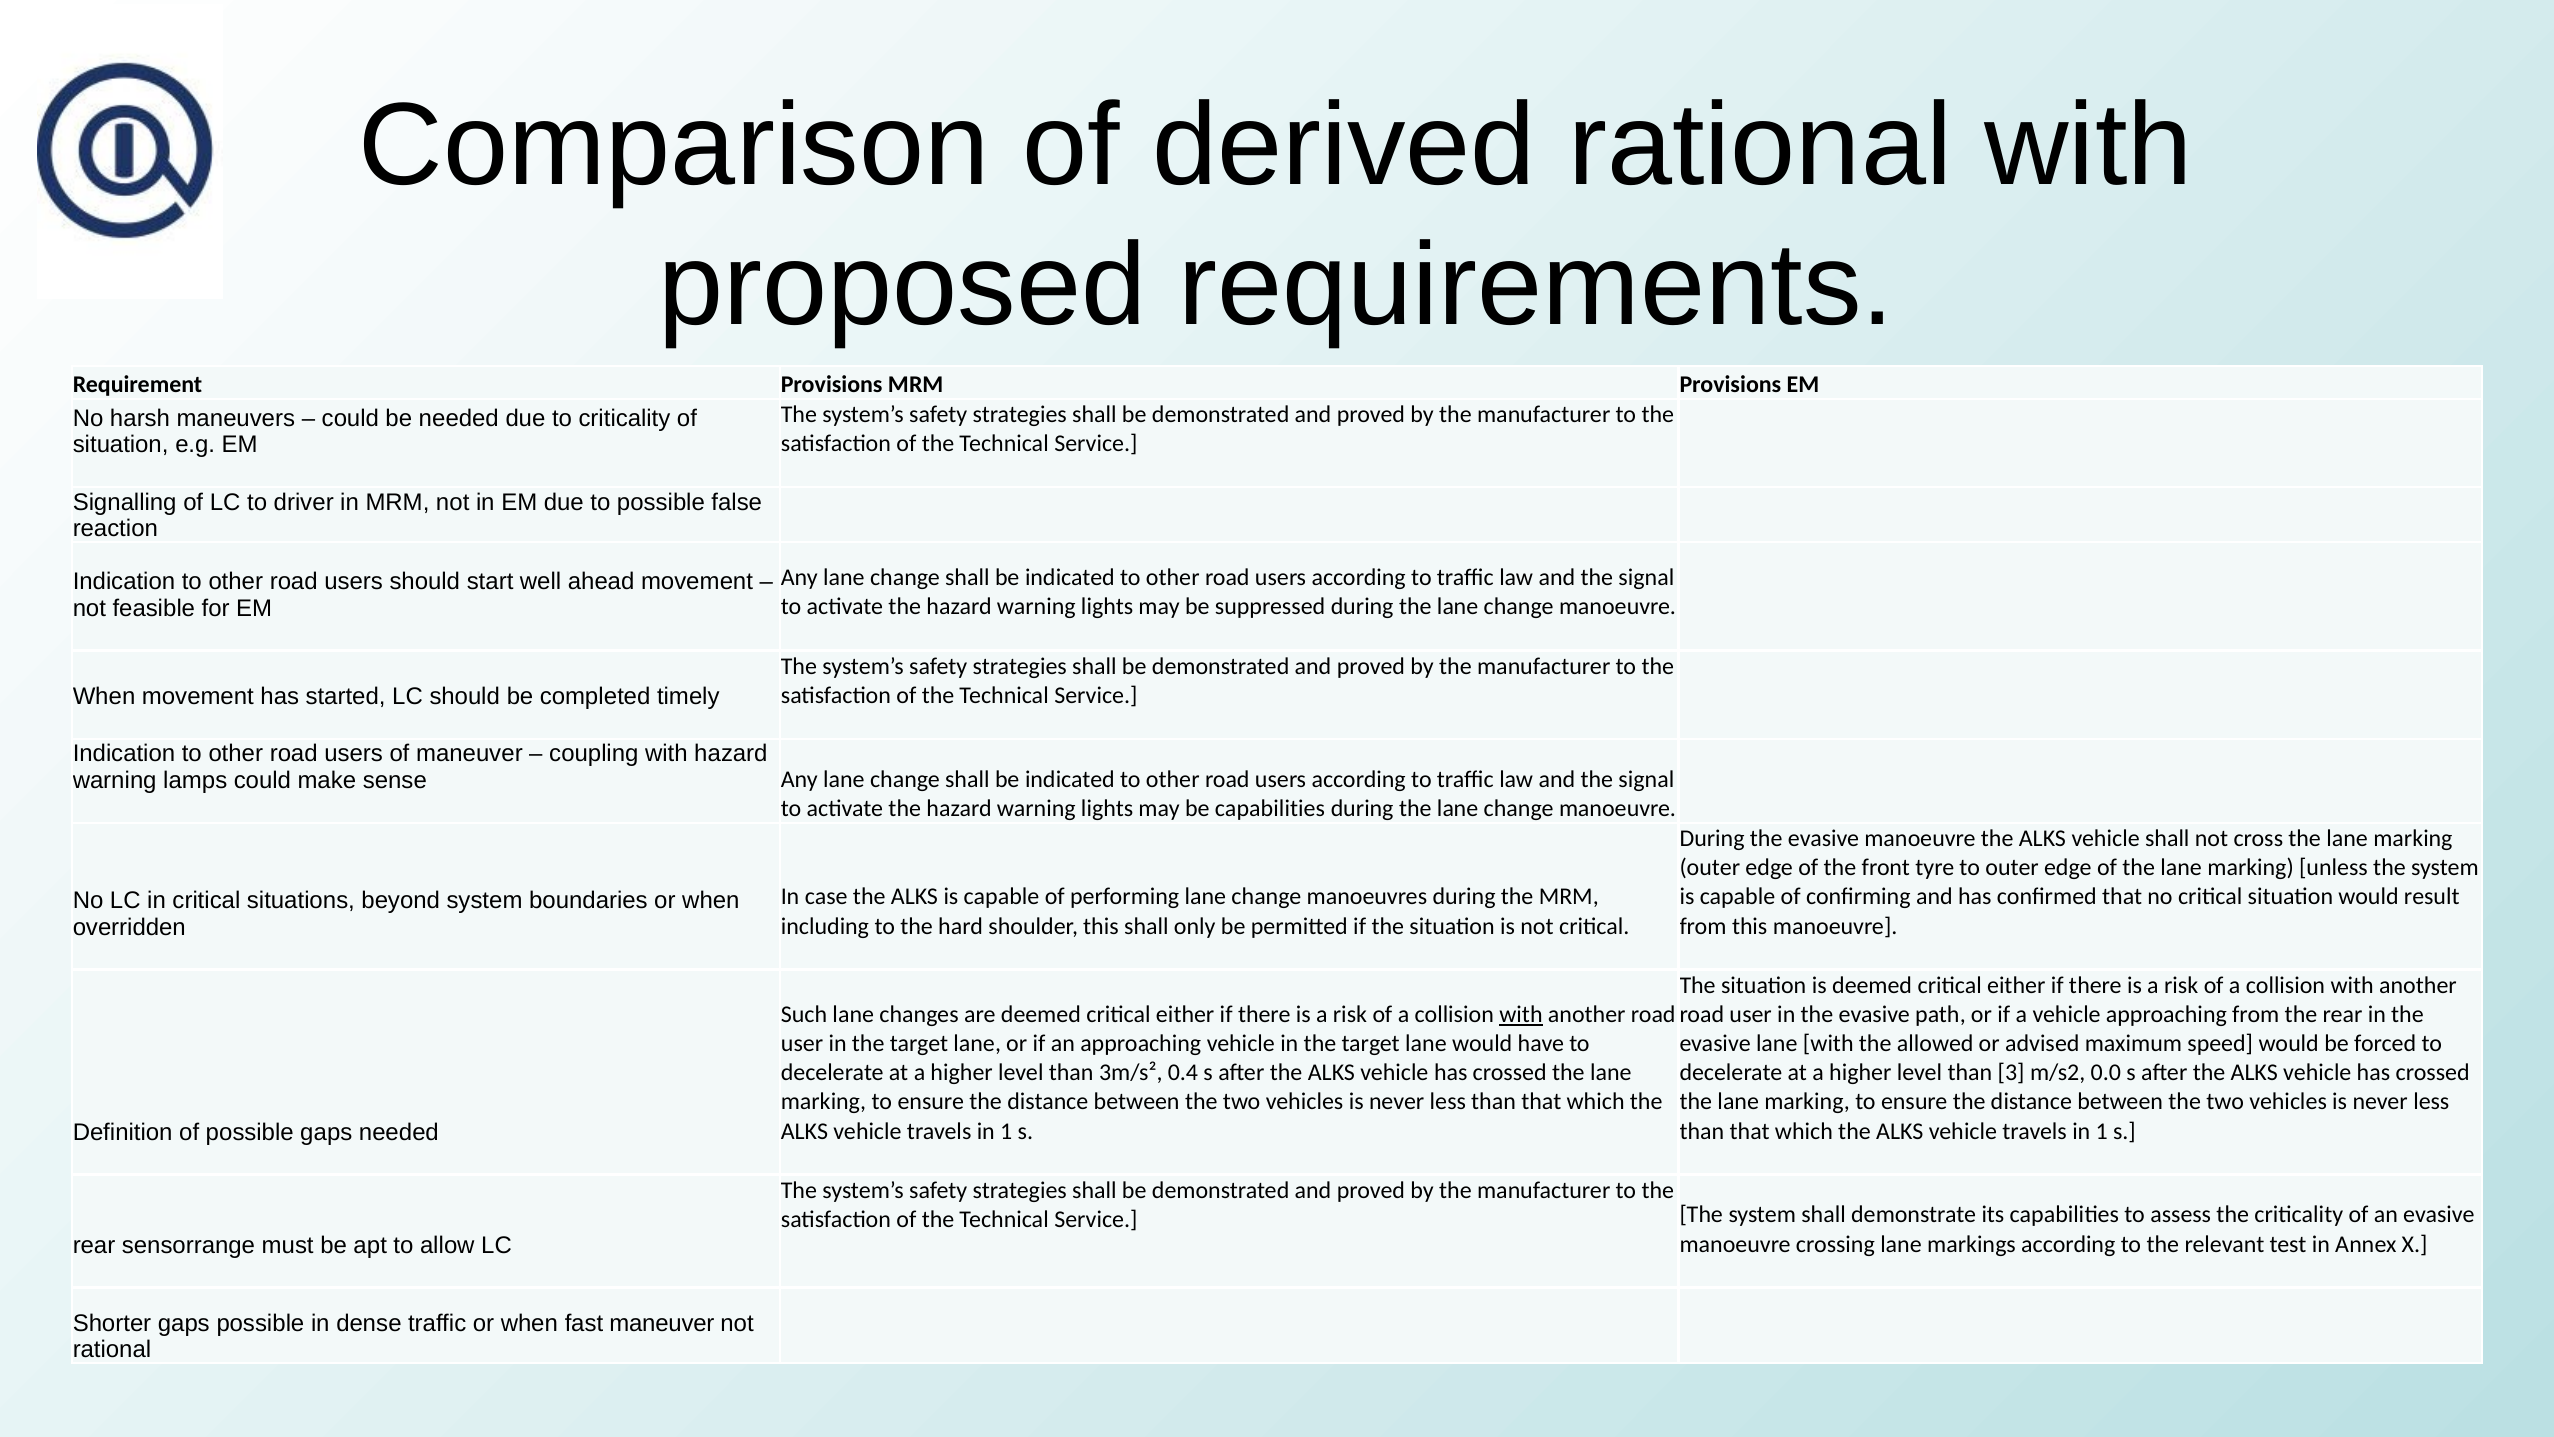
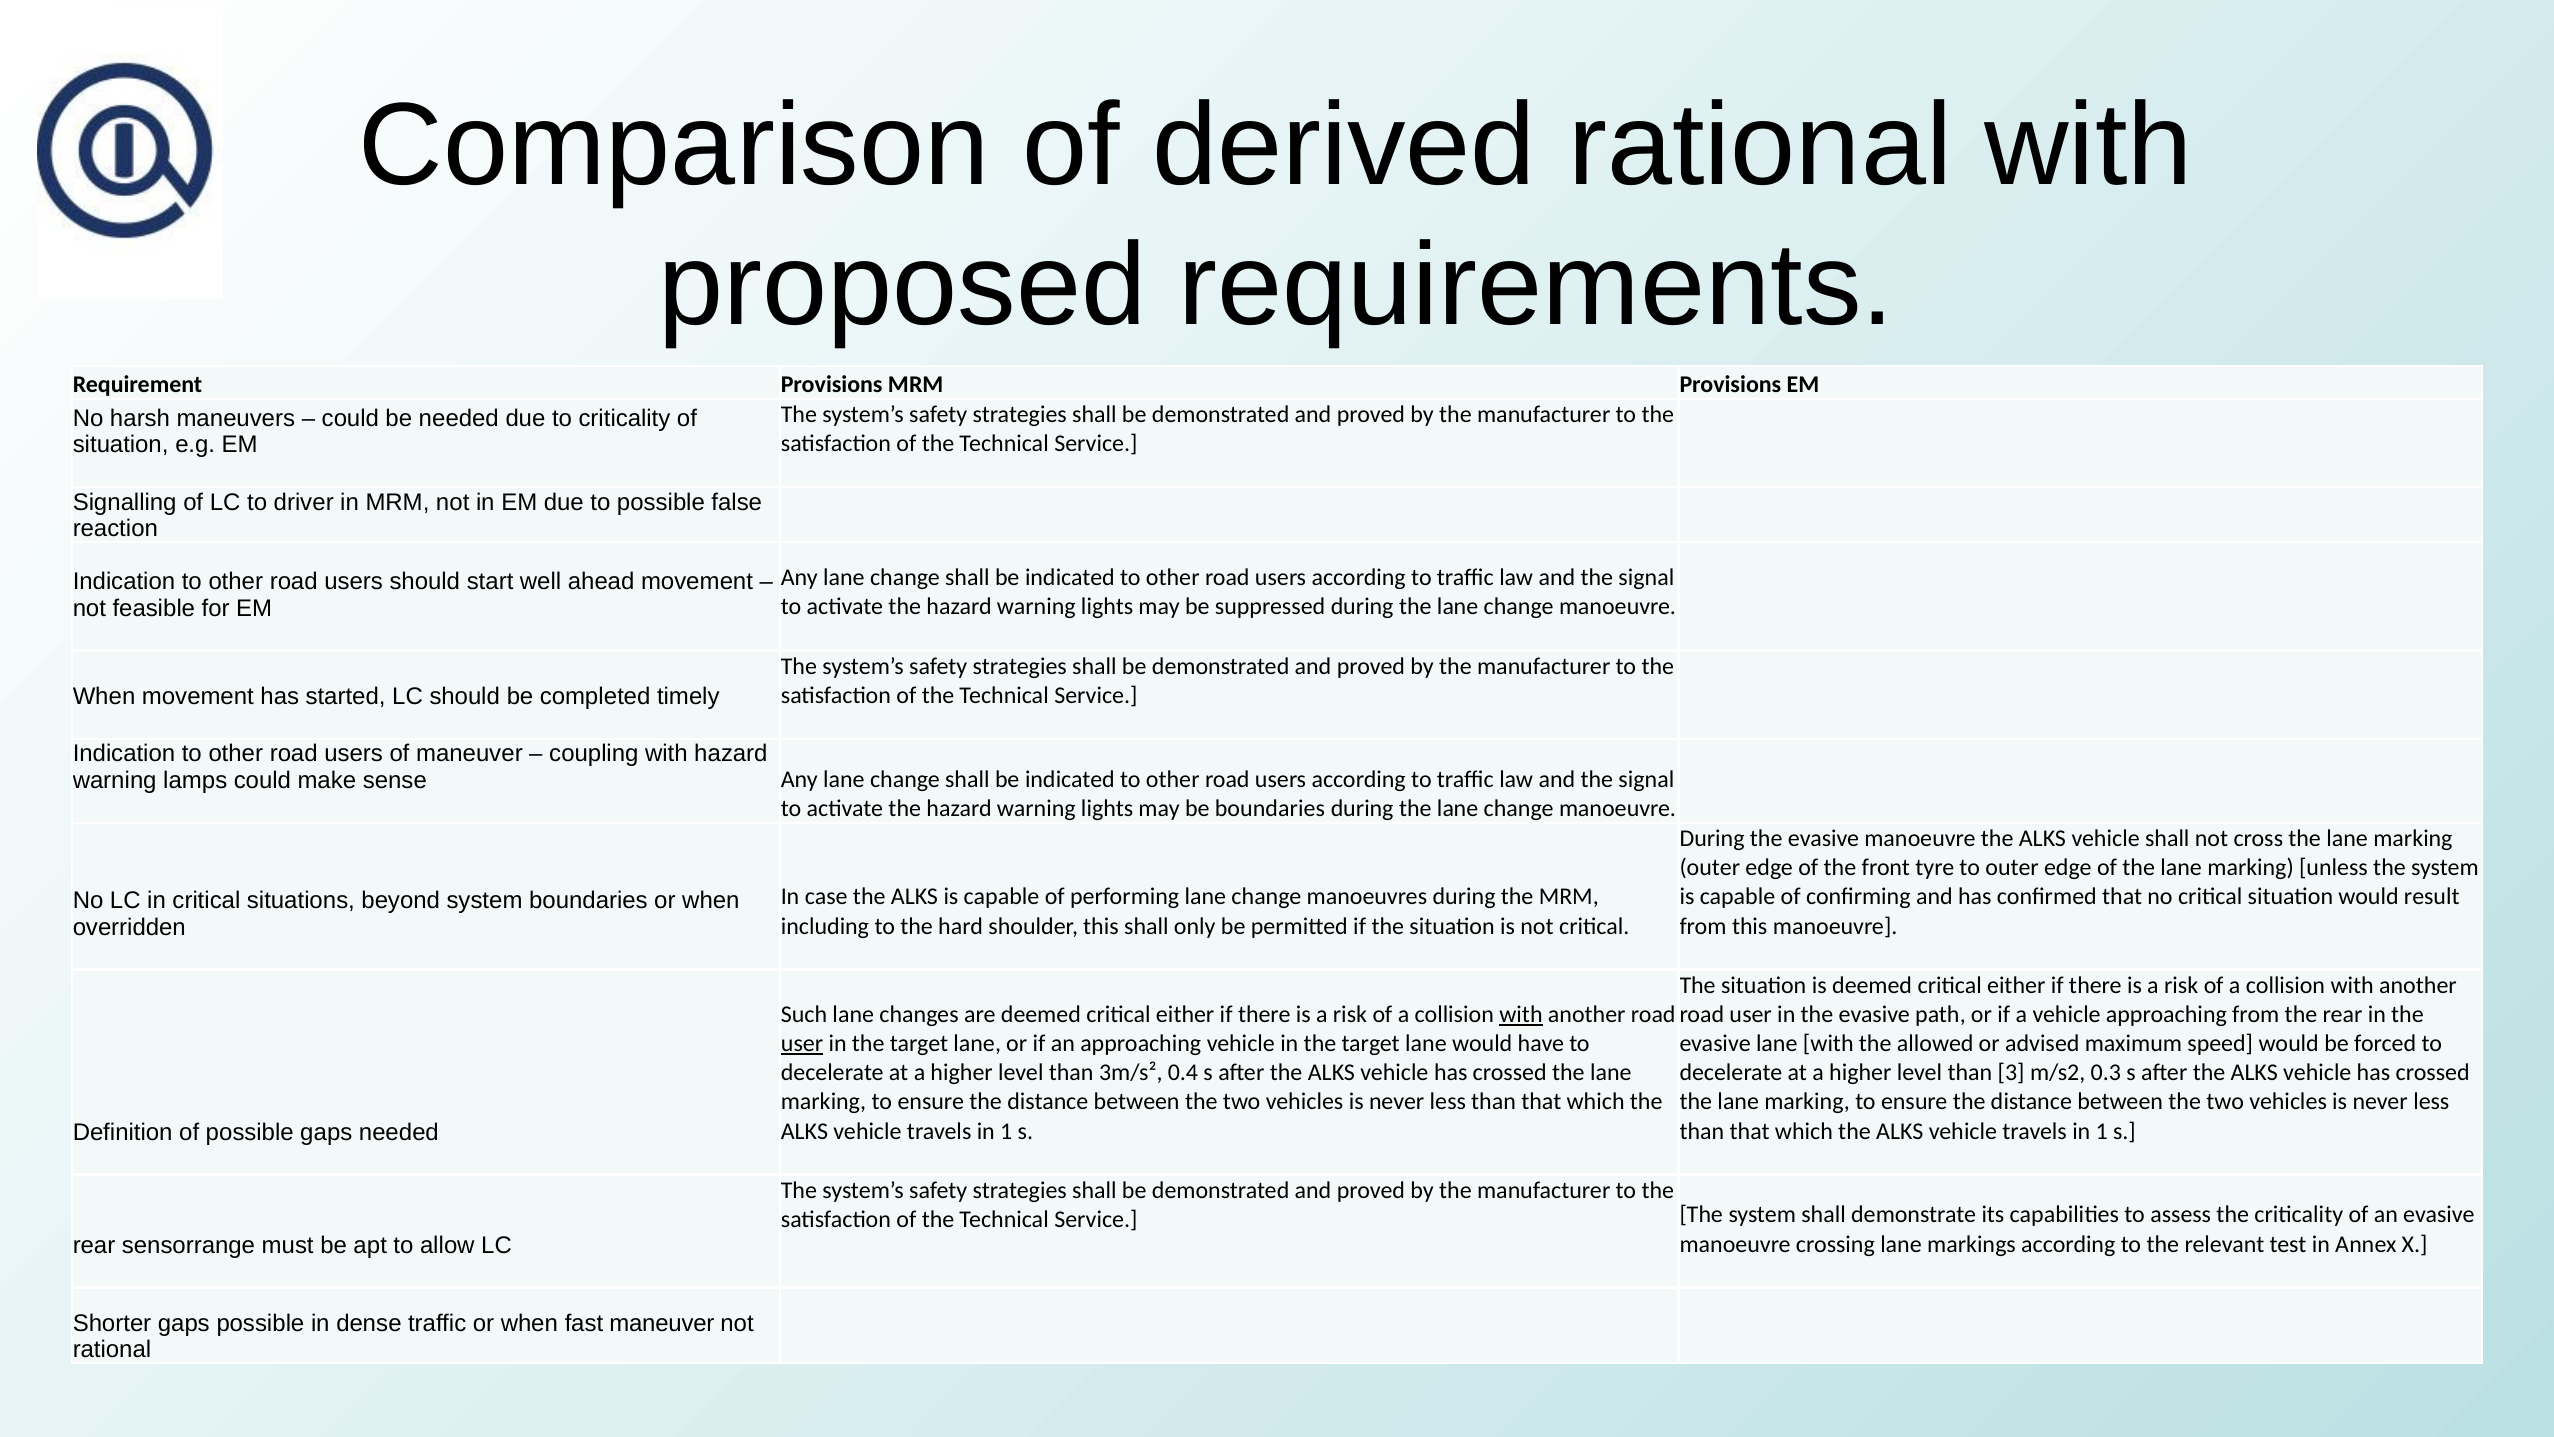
be capabilities: capabilities -> boundaries
user at (802, 1043) underline: none -> present
0.0: 0.0 -> 0.3
